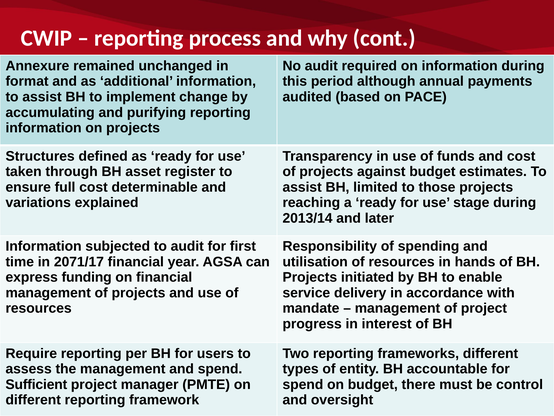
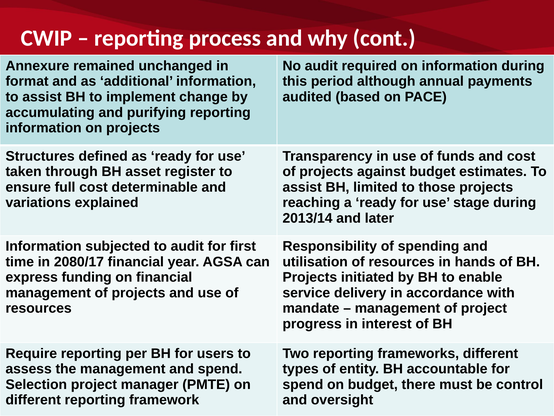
2071/17: 2071/17 -> 2080/17
Sufficient: Sufficient -> Selection
